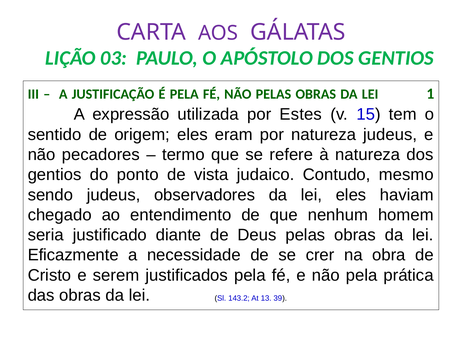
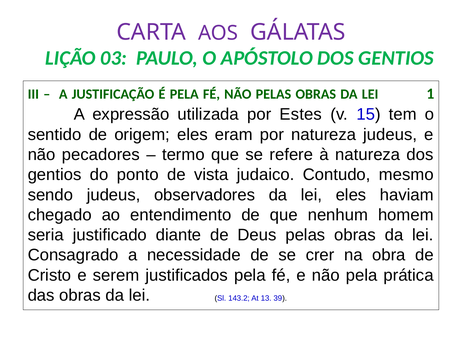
Eficazmente: Eficazmente -> Consagrado
